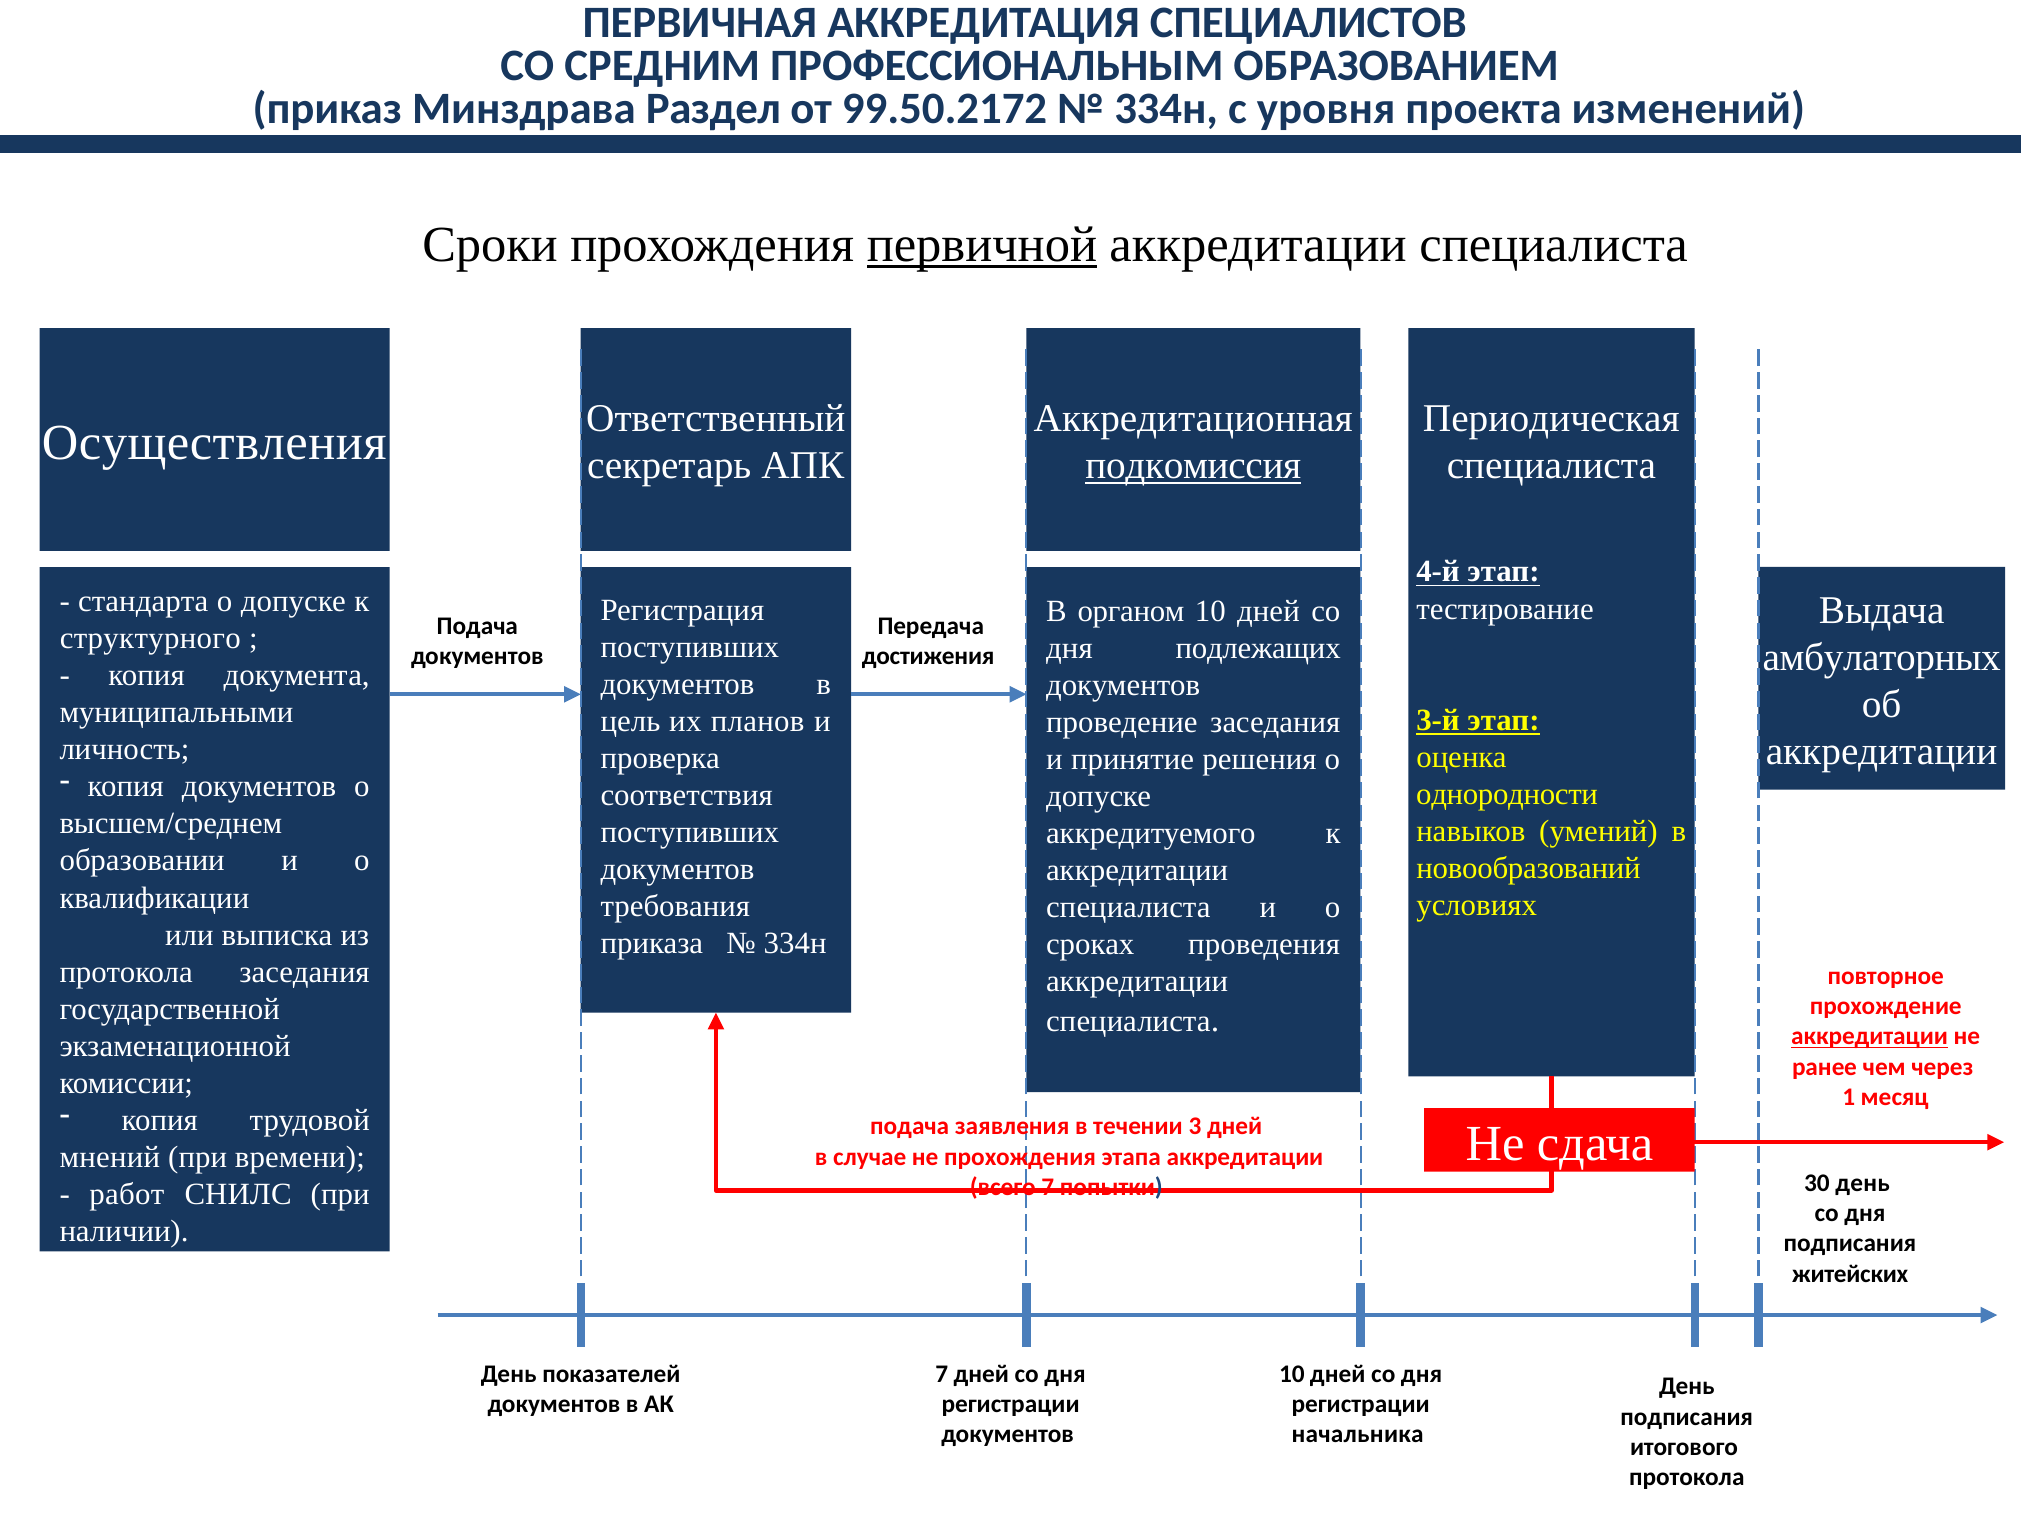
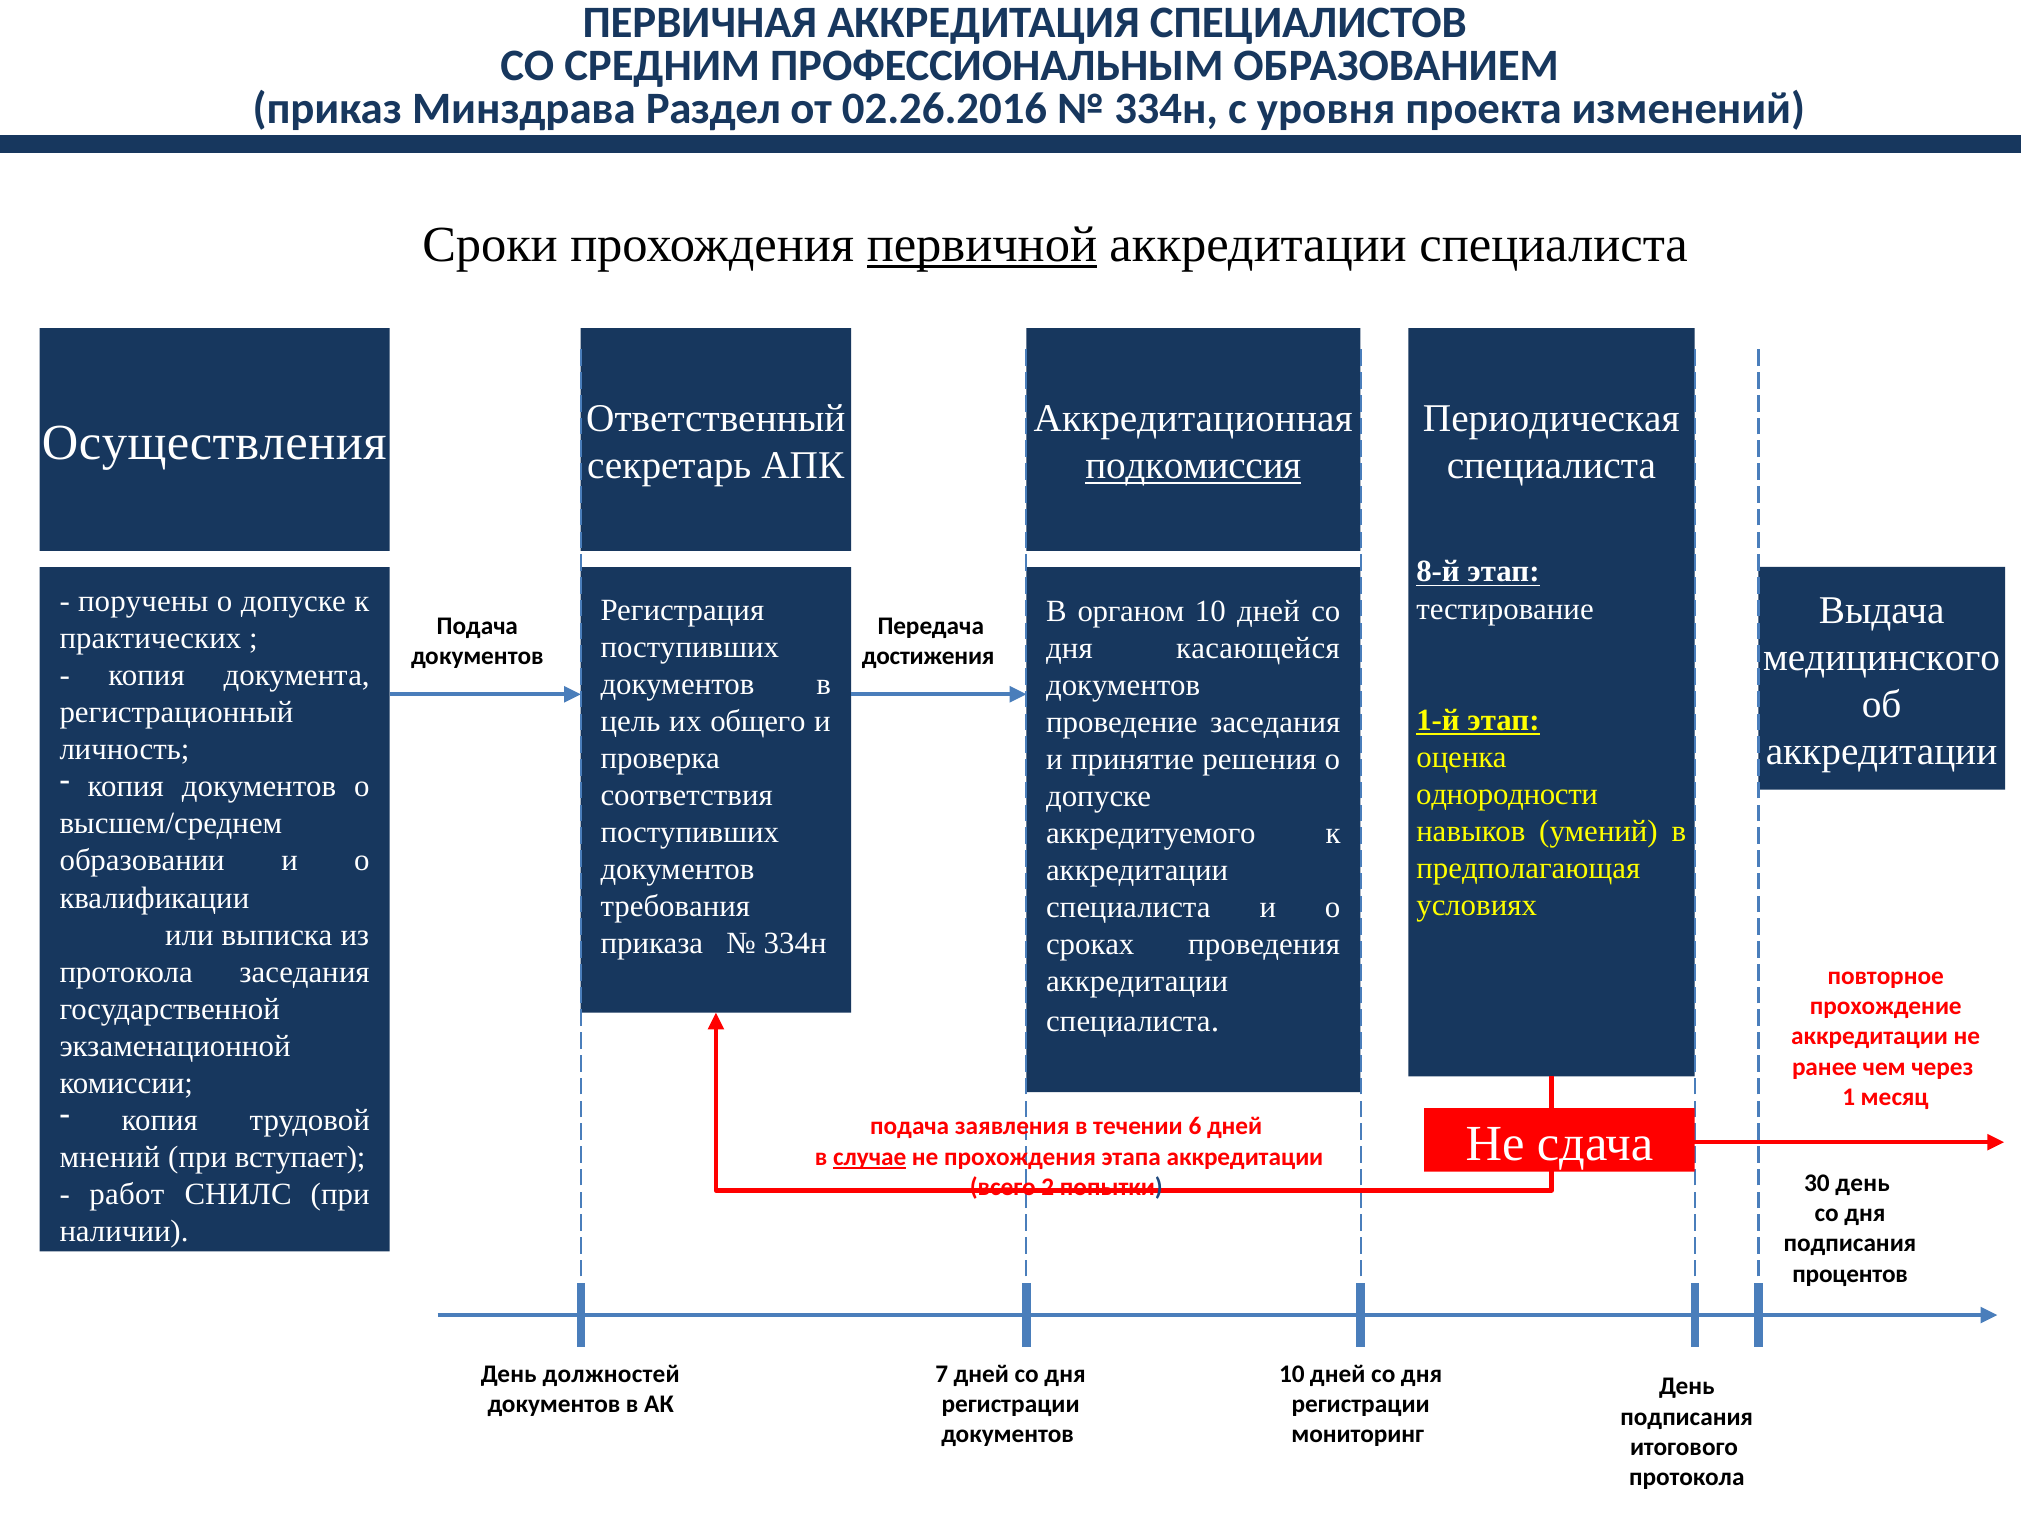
99.50.2172: 99.50.2172 -> 02.26.2016
4-й: 4-й -> 8-й
стандарта: стандарта -> поручены
структурного: структурного -> практических
подлежащих: подлежащих -> касающейся
амбулаторных: амбулаторных -> медицинского
муниципальными: муниципальными -> регистрационный
3-й: 3-й -> 1-й
планов: планов -> общего
новообразований: новообразований -> предполагающая
аккредитации at (1870, 1036) underline: present -> none
3: 3 -> 6
времени: времени -> вступает
случае underline: none -> present
всего 7: 7 -> 2
житейских: житейских -> процентов
показателей: показателей -> должностей
начальника: начальника -> мониторинг
